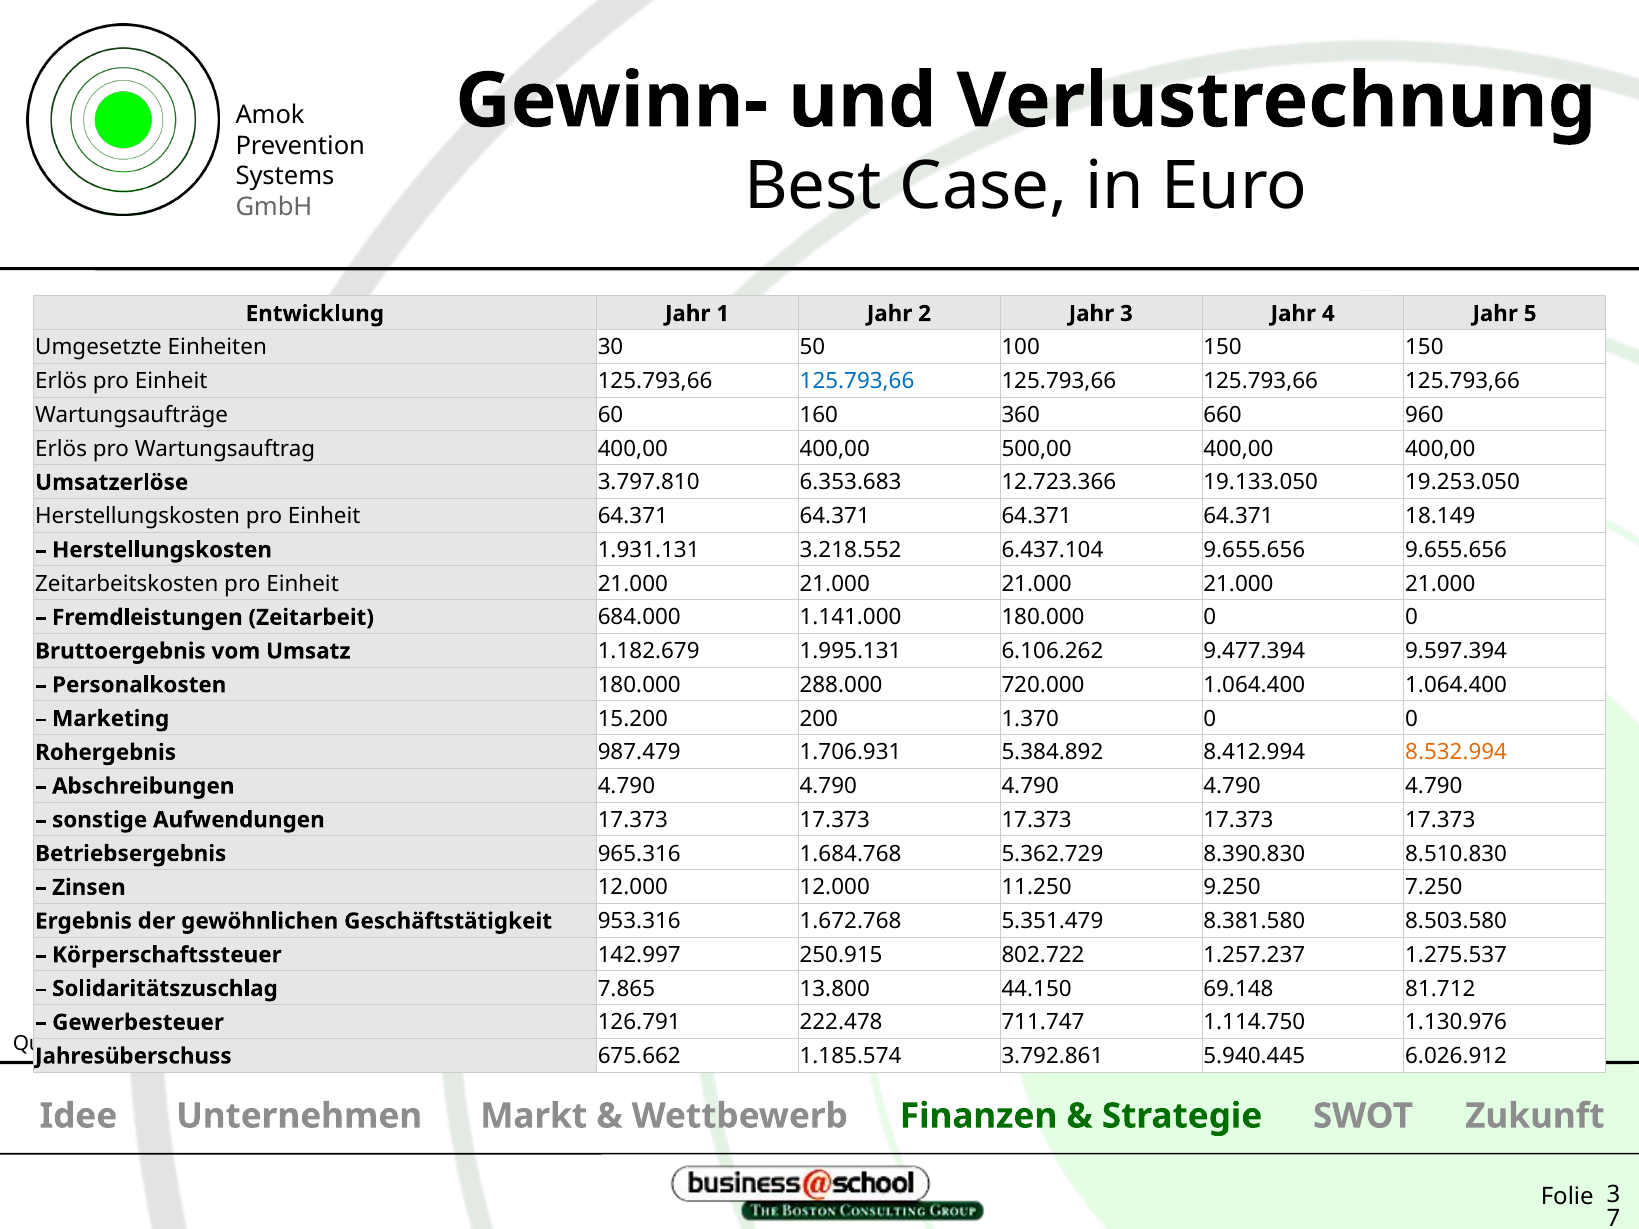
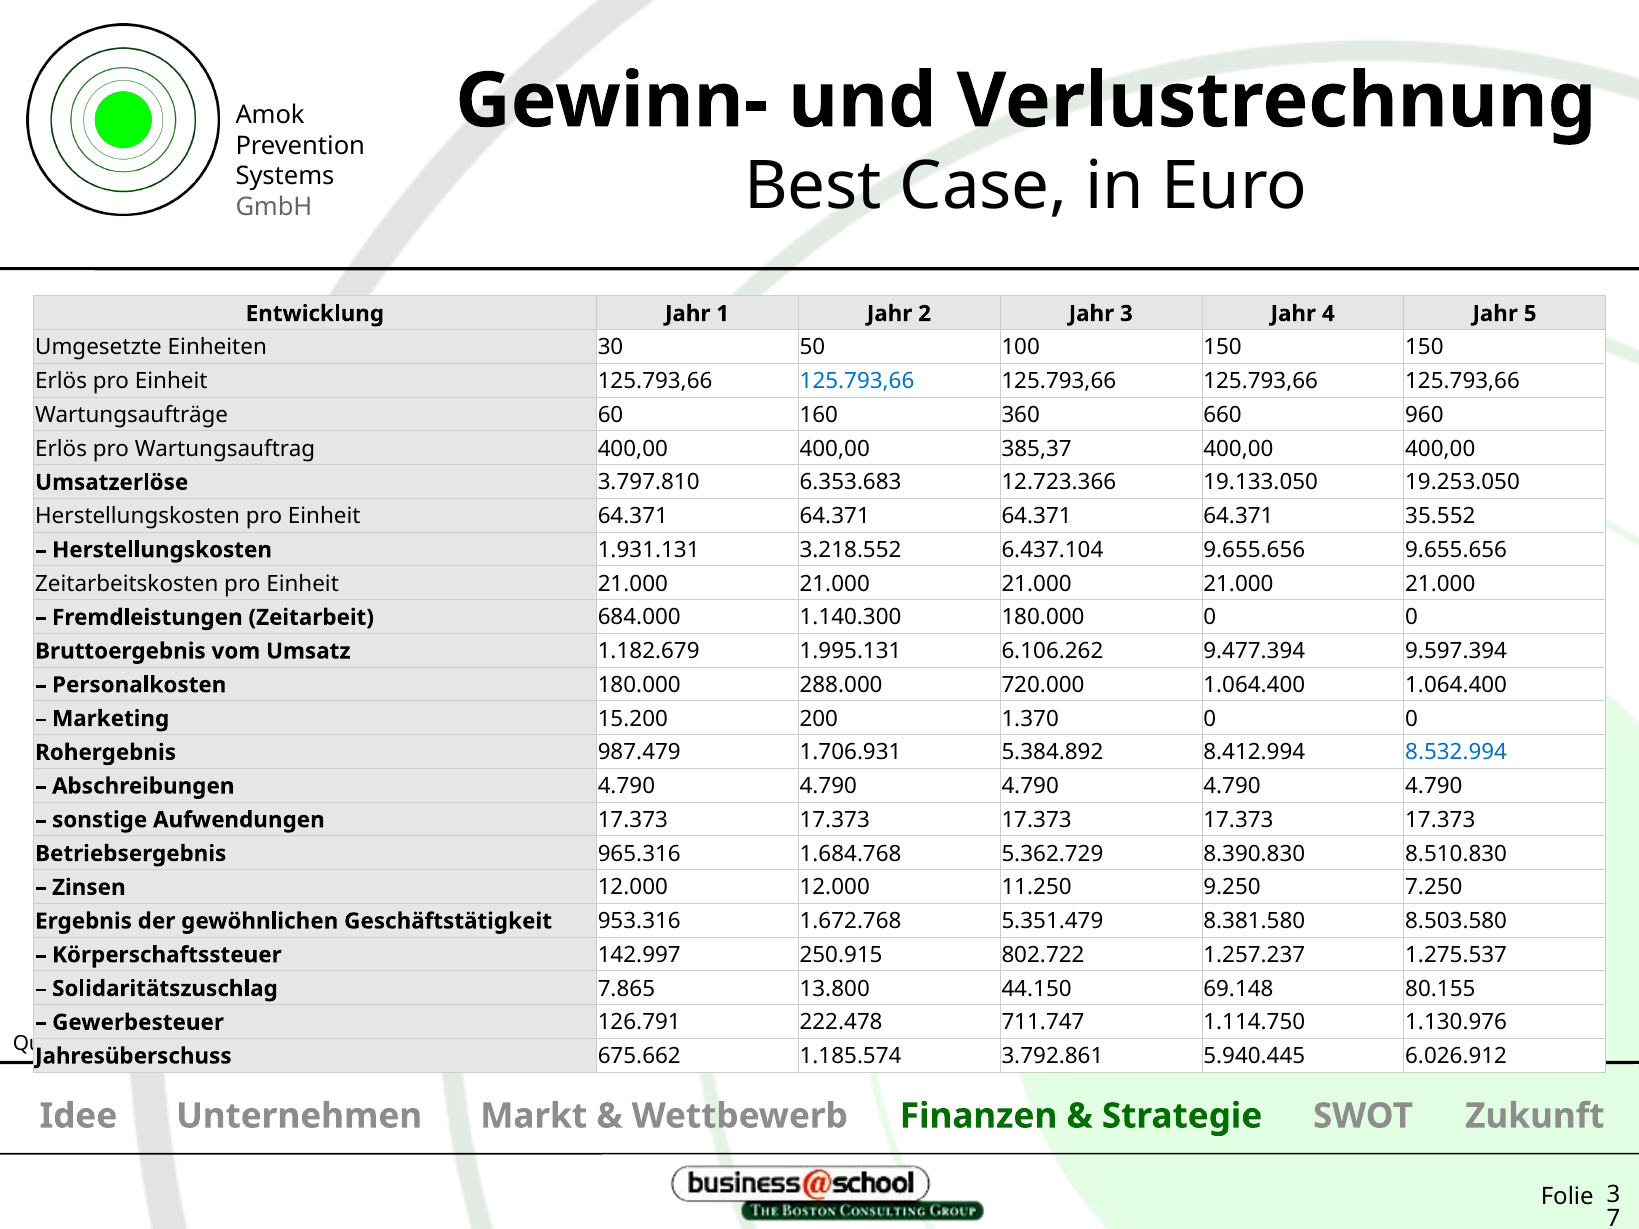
500,00: 500,00 -> 385,37
18.149: 18.149 -> 35.552
1.141.000: 1.141.000 -> 1.140.300
8.532.994 colour: orange -> blue
81.712: 81.712 -> 80.155
